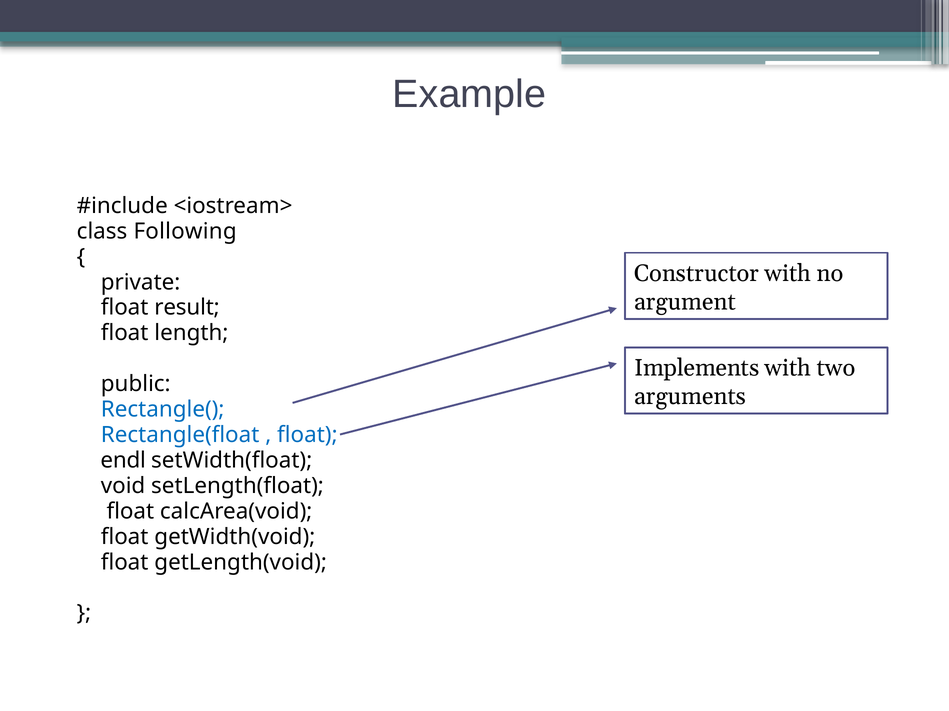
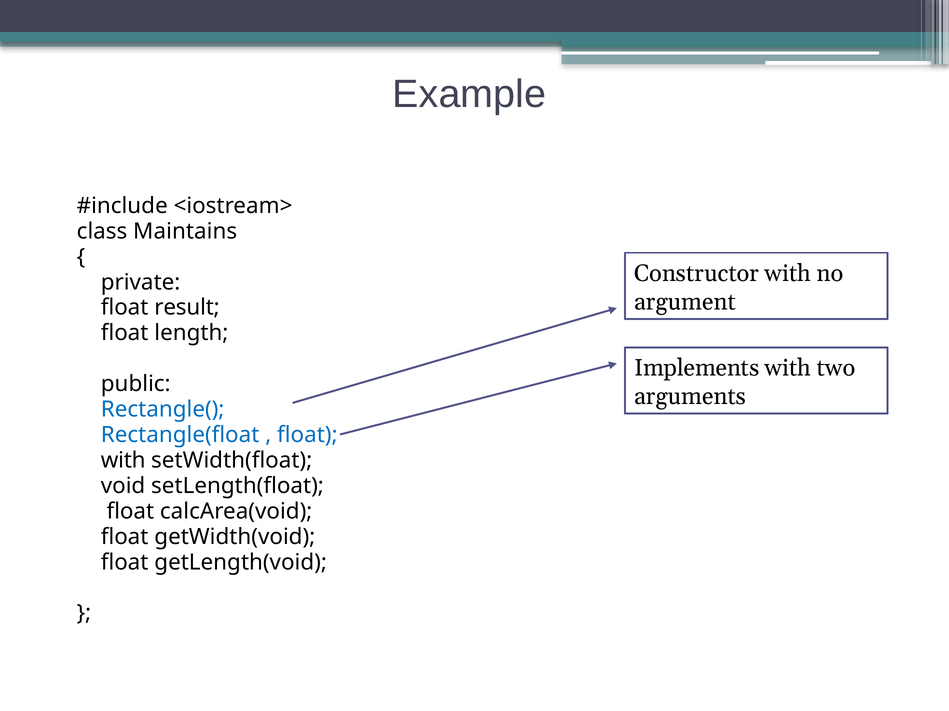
Following: Following -> Maintains
endl at (123, 461): endl -> with
